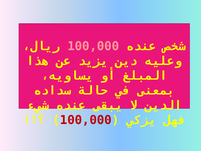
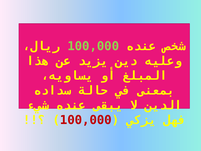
100,000 at (93, 46) colour: pink -> light green
